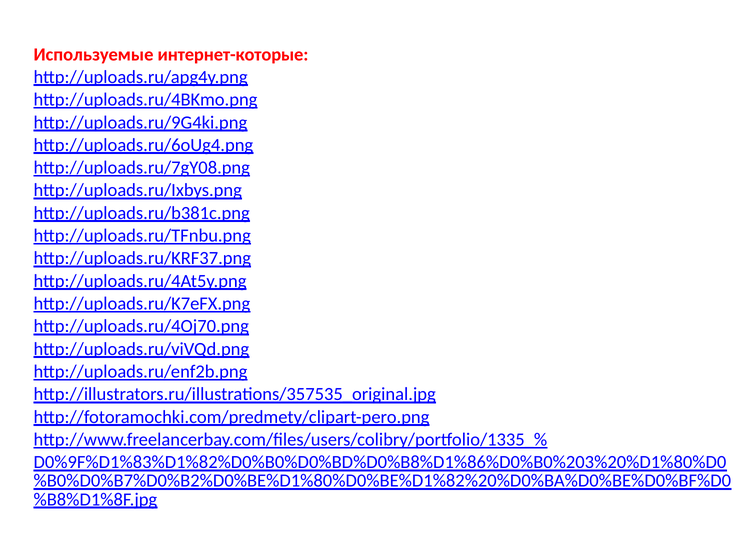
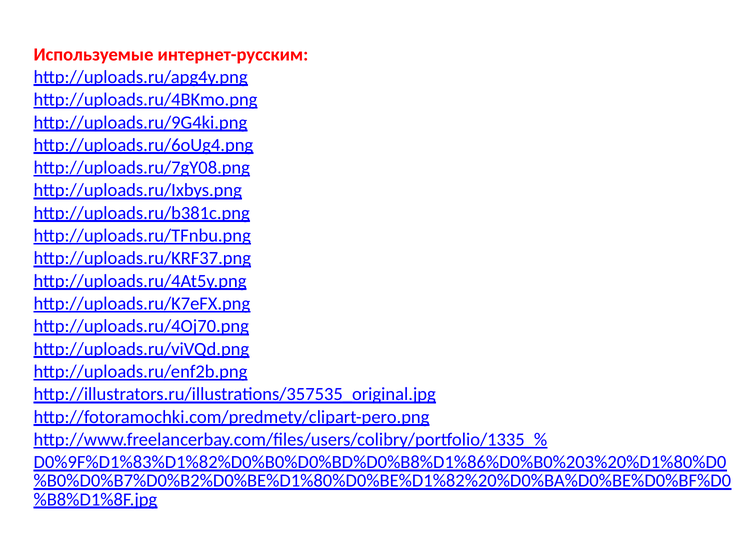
интернет-которые: интернет-которые -> интернет-русским
